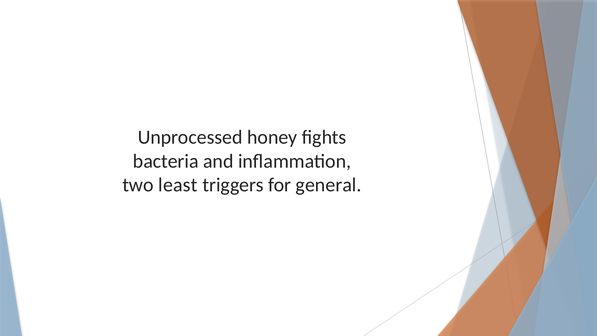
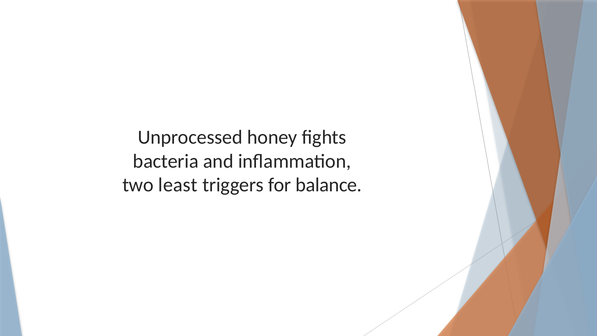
general: general -> balance
